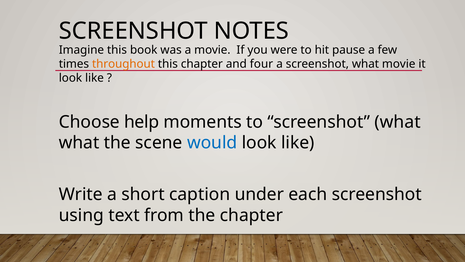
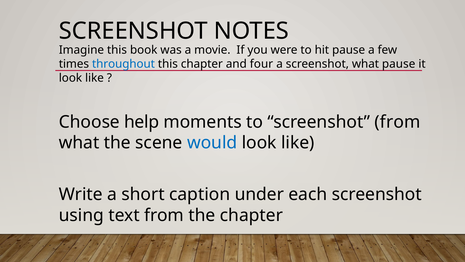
throughout colour: orange -> blue
what movie: movie -> pause
to screenshot what: what -> from
